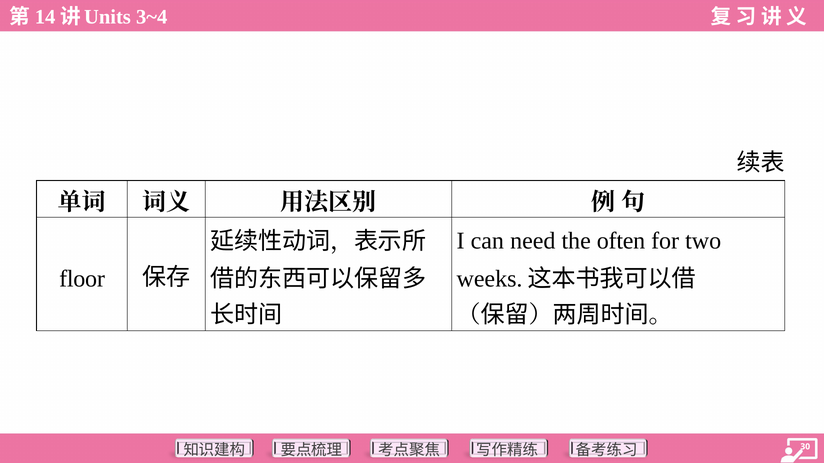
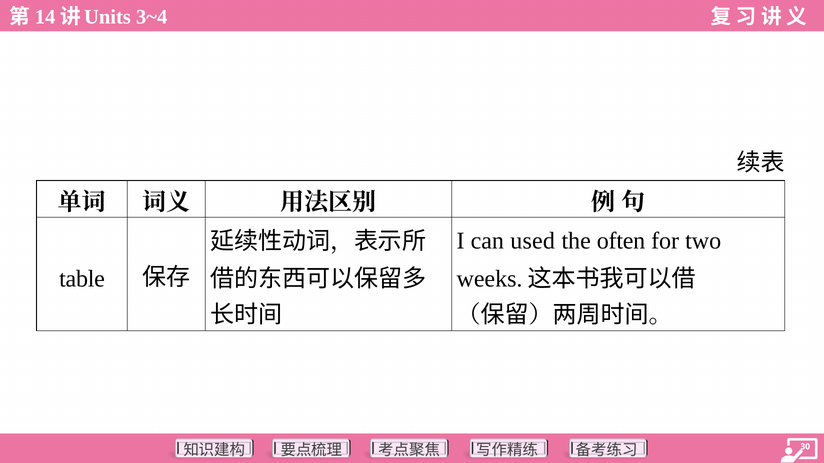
need: need -> used
floor: floor -> table
